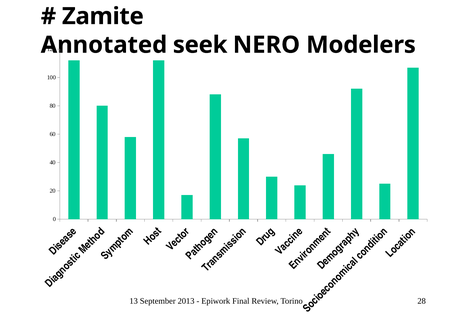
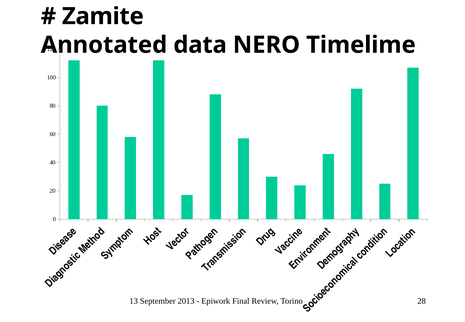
seek: seek -> data
Modelers: Modelers -> Timelime
